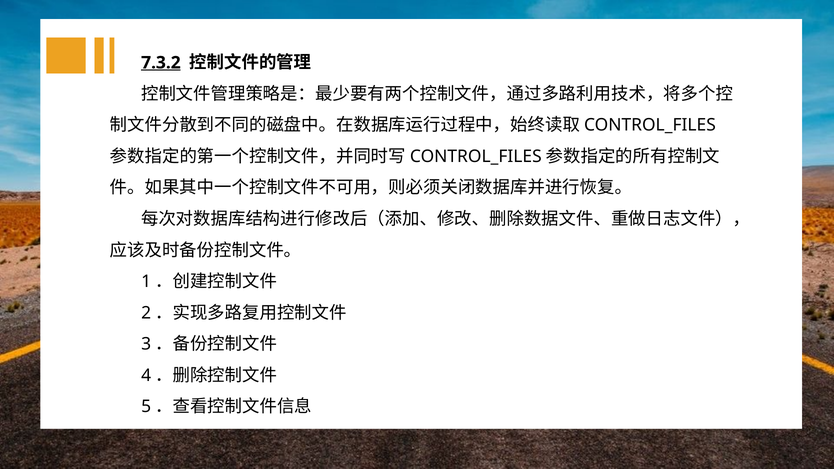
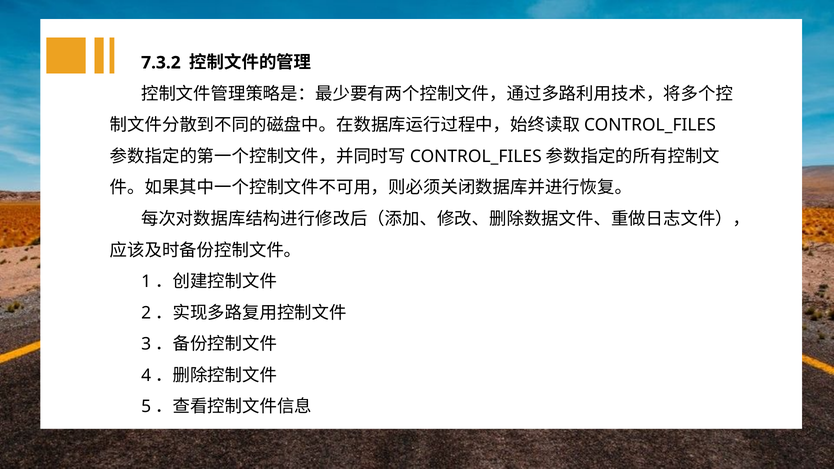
7.3.2 underline: present -> none
